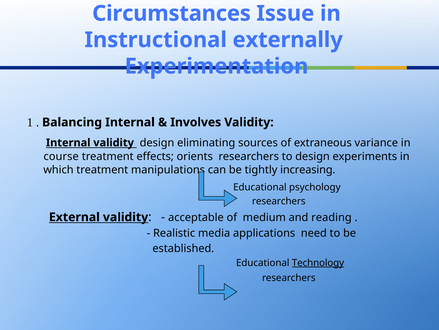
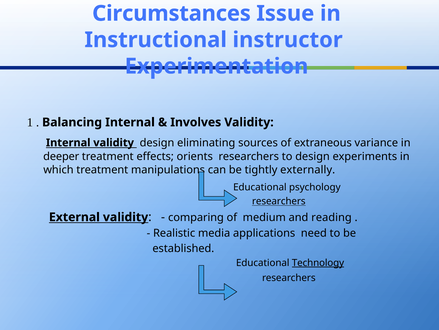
externally: externally -> instructor
course: course -> deeper
increasing: increasing -> externally
researchers at (279, 201) underline: none -> present
acceptable: acceptable -> comparing
